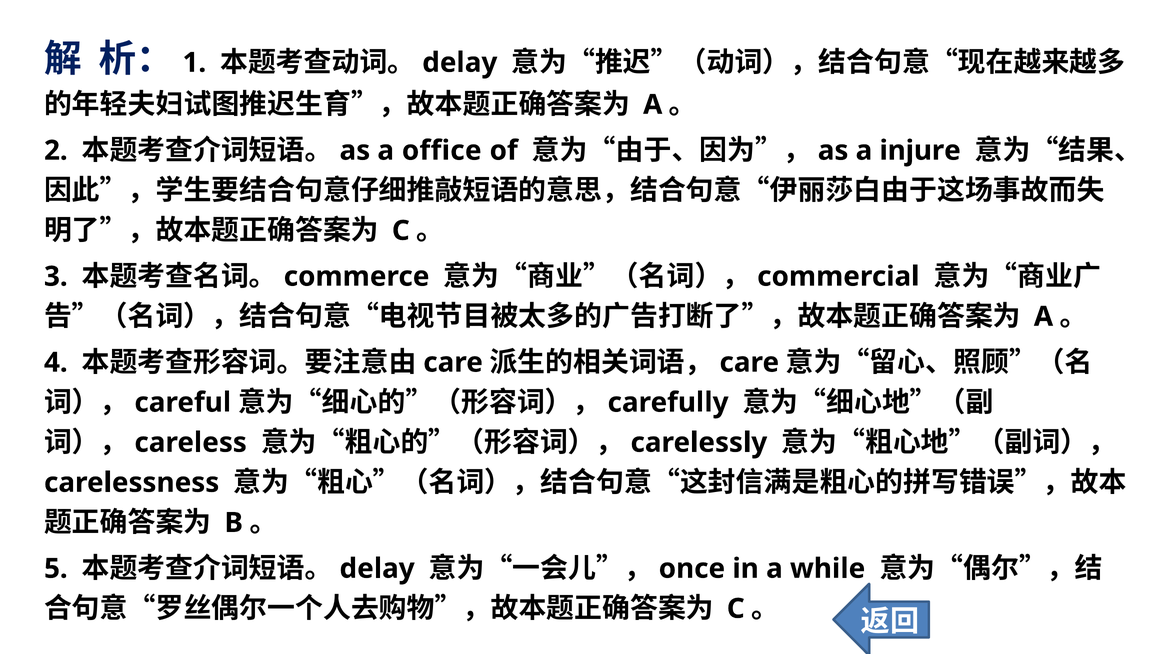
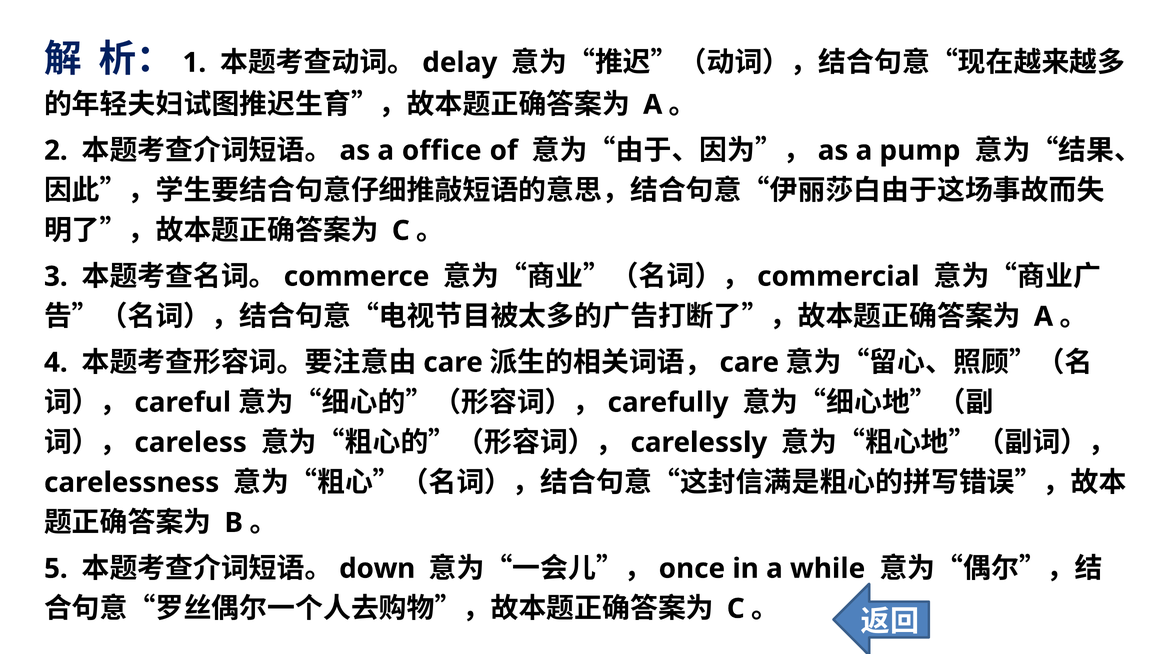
injure: injure -> pump
delay at (377, 569): delay -> down
